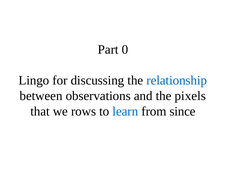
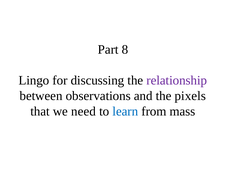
0: 0 -> 8
relationship colour: blue -> purple
rows: rows -> need
since: since -> mass
